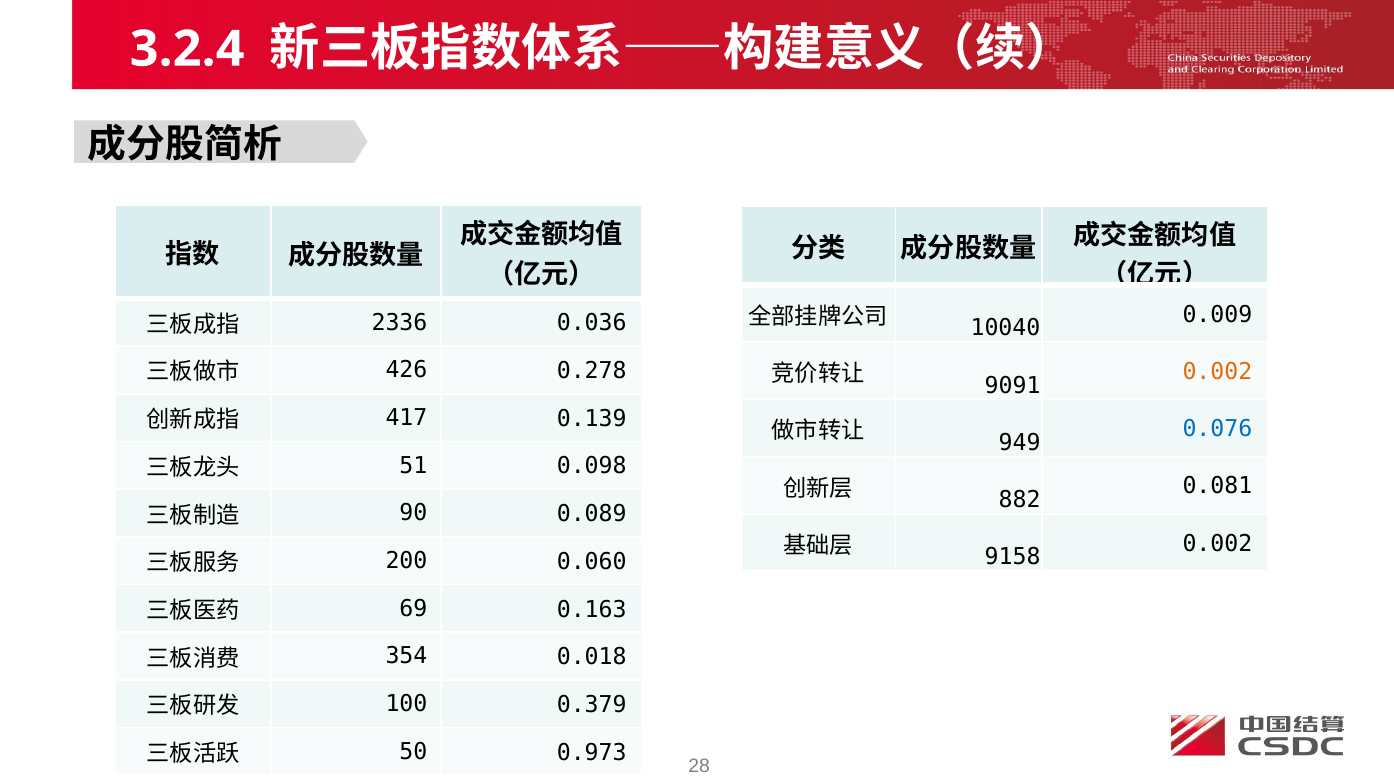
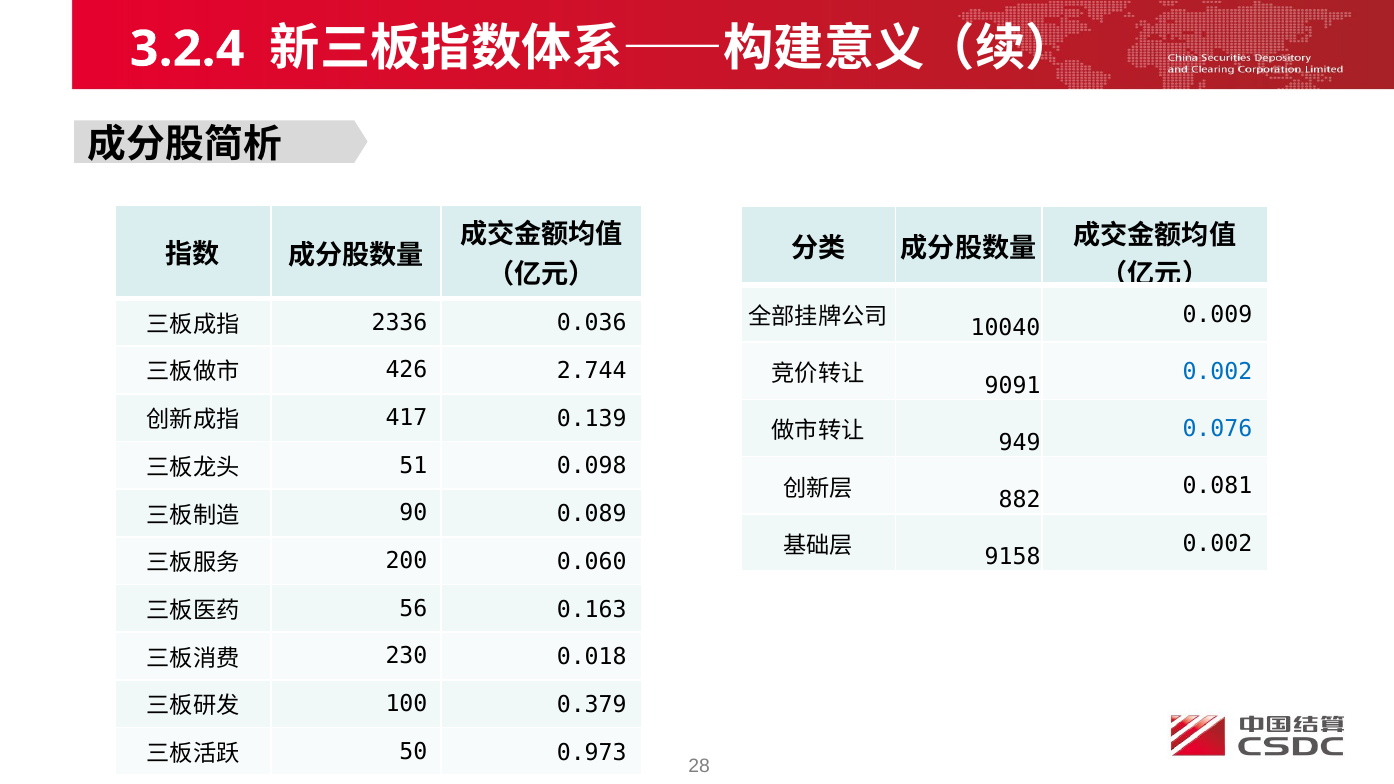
0.002 at (1217, 372) colour: orange -> blue
0.278: 0.278 -> 2.744
69: 69 -> 56
354: 354 -> 230
